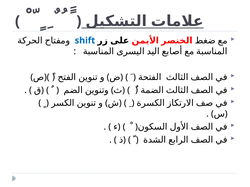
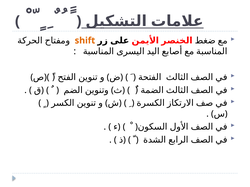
shift colour: blue -> orange
